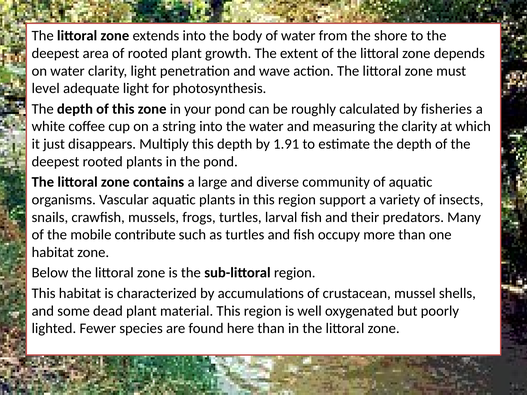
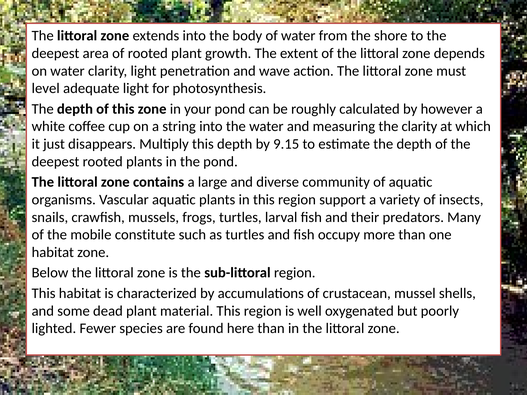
fisheries: fisheries -> however
1.91: 1.91 -> 9.15
contribute: contribute -> constitute
